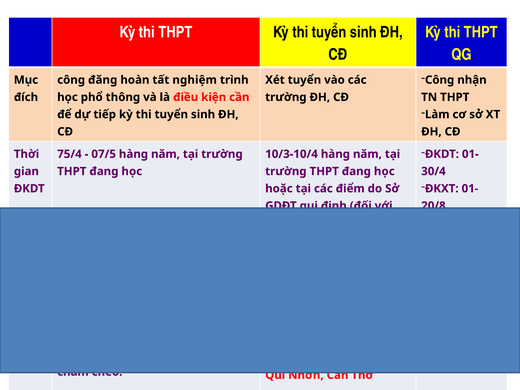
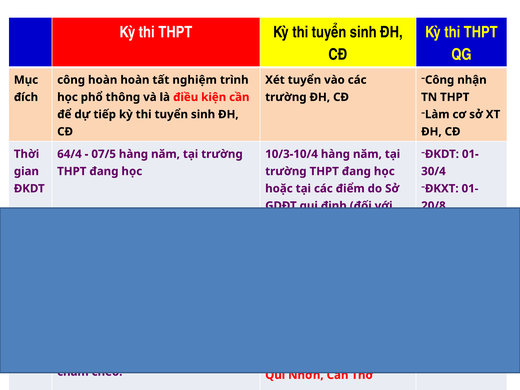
công đăng: đăng -> hoàn
75/4: 75/4 -> 64/4
